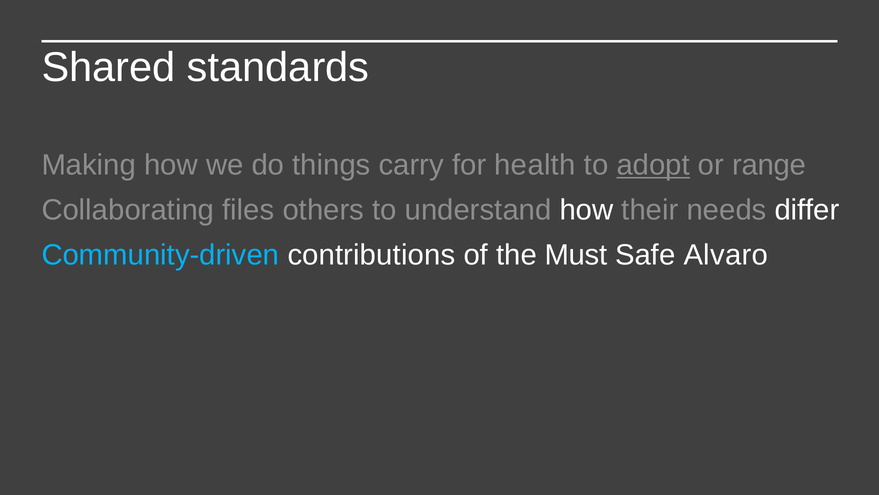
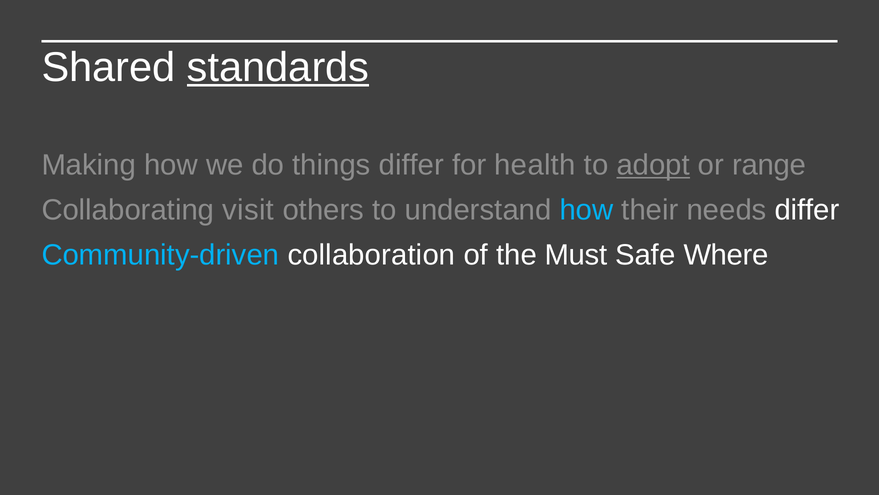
standards underline: none -> present
things carry: carry -> differ
files: files -> visit
how at (586, 210) colour: white -> light blue
contributions: contributions -> collaboration
Alvaro: Alvaro -> Where
